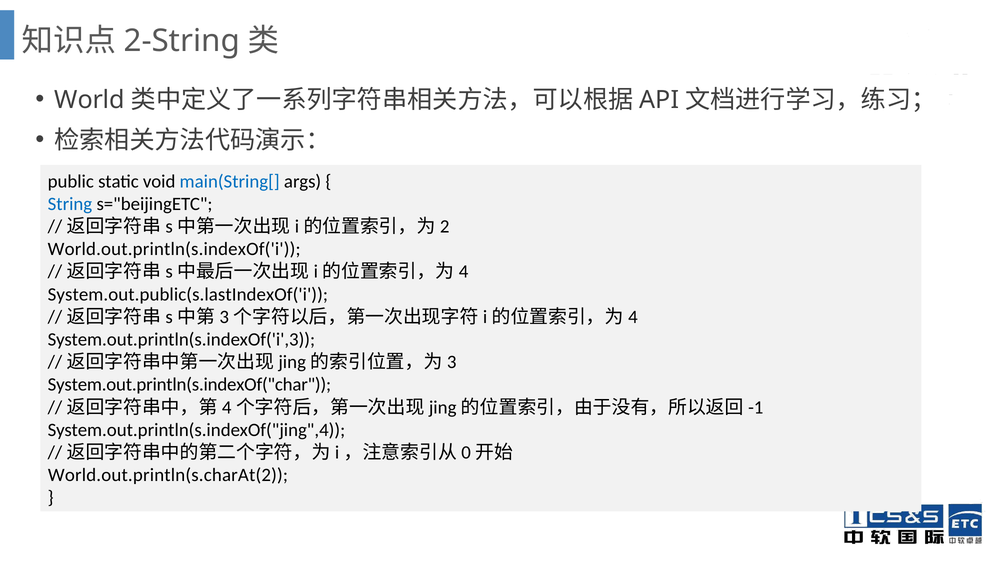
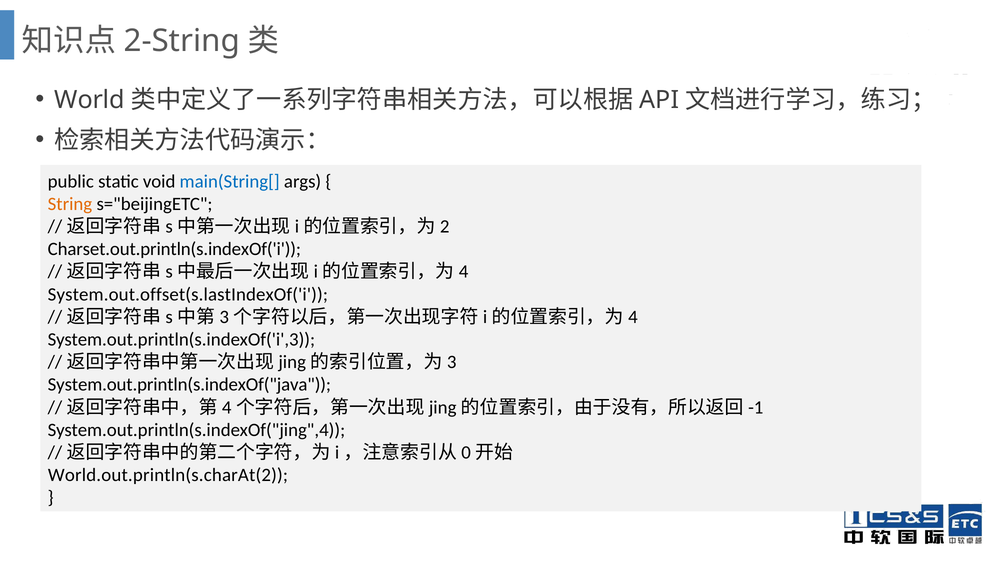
String colour: blue -> orange
World.out.println(s.indexOf('i: World.out.println(s.indexOf('i -> Charset.out.println(s.indexOf('i
System.out.public(s.lastIndexOf('i: System.out.public(s.lastIndexOf('i -> System.out.offset(s.lastIndexOf('i
System.out.println(s.indexOf("char: System.out.println(s.indexOf("char -> System.out.println(s.indexOf("java
